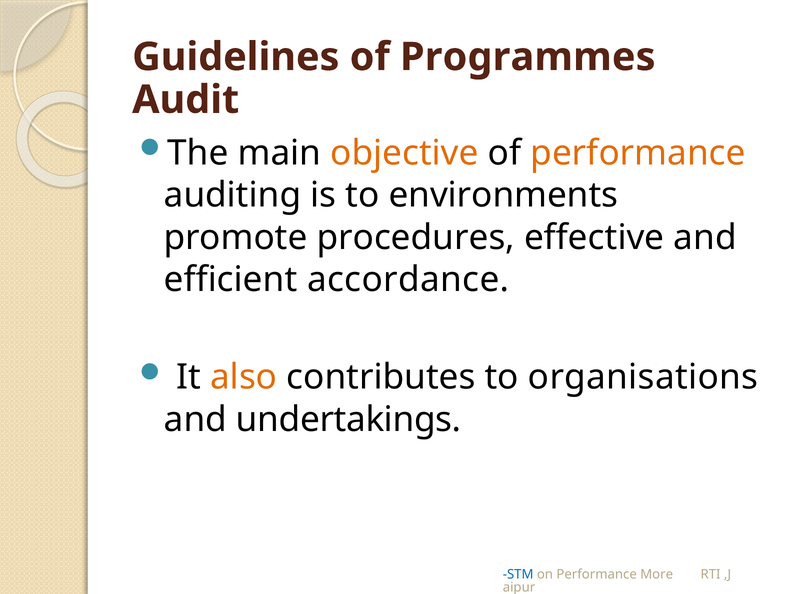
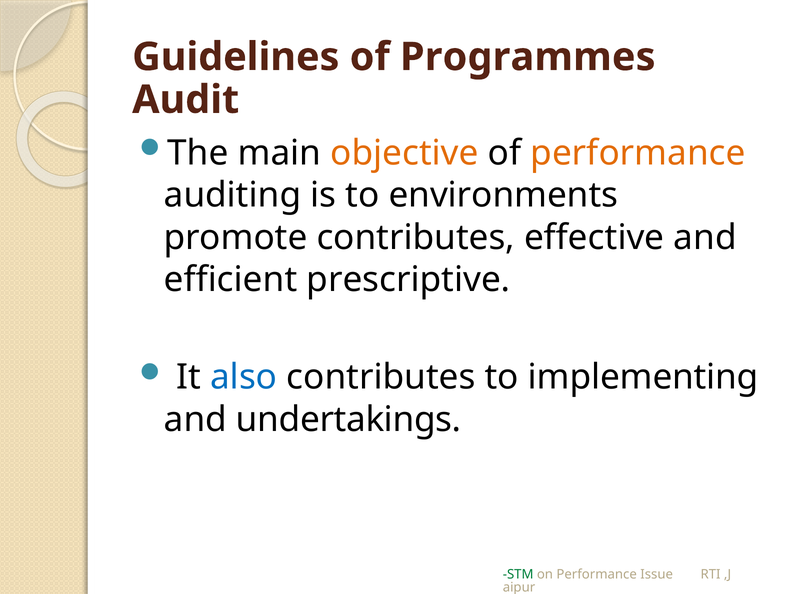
promote procedures: procedures -> contributes
accordance: accordance -> prescriptive
also colour: orange -> blue
organisations: organisations -> implementing
STM colour: blue -> green
More: More -> Issue
